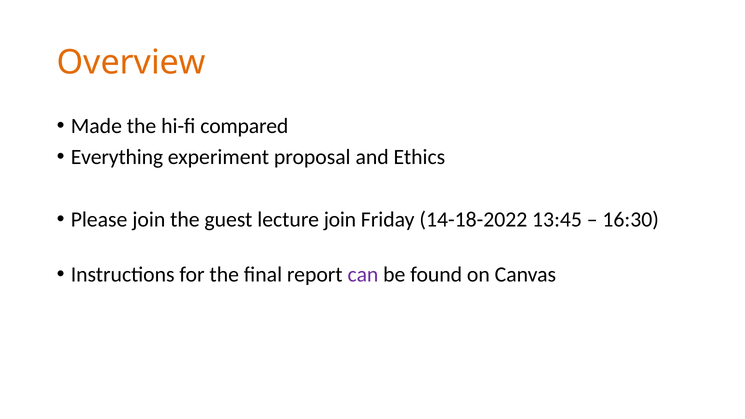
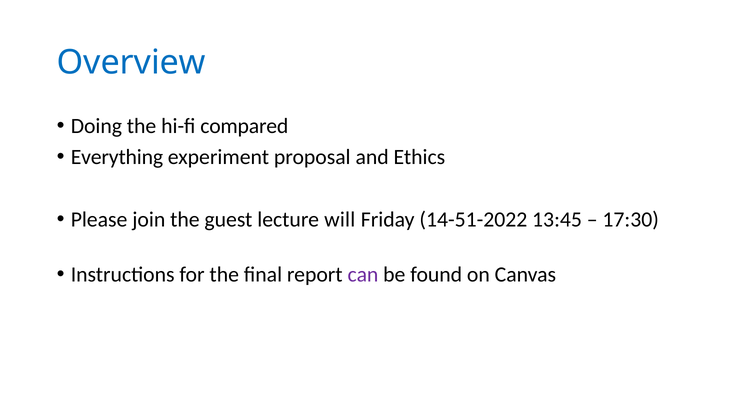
Overview colour: orange -> blue
Made: Made -> Doing
lecture join: join -> will
14-18-2022: 14-18-2022 -> 14-51-2022
16:30: 16:30 -> 17:30
